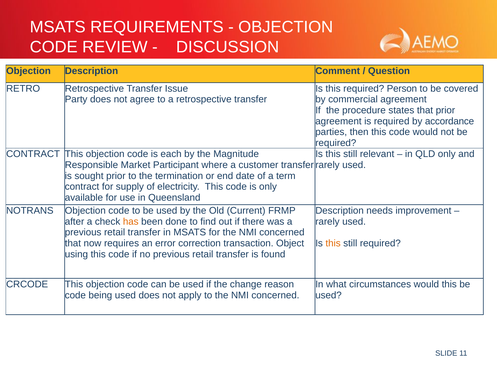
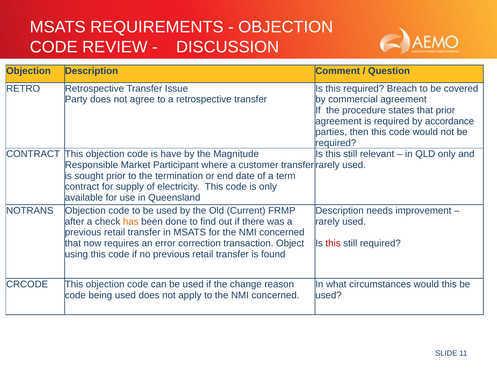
Person: Person -> Breach
each: each -> have
this at (333, 243) colour: orange -> red
